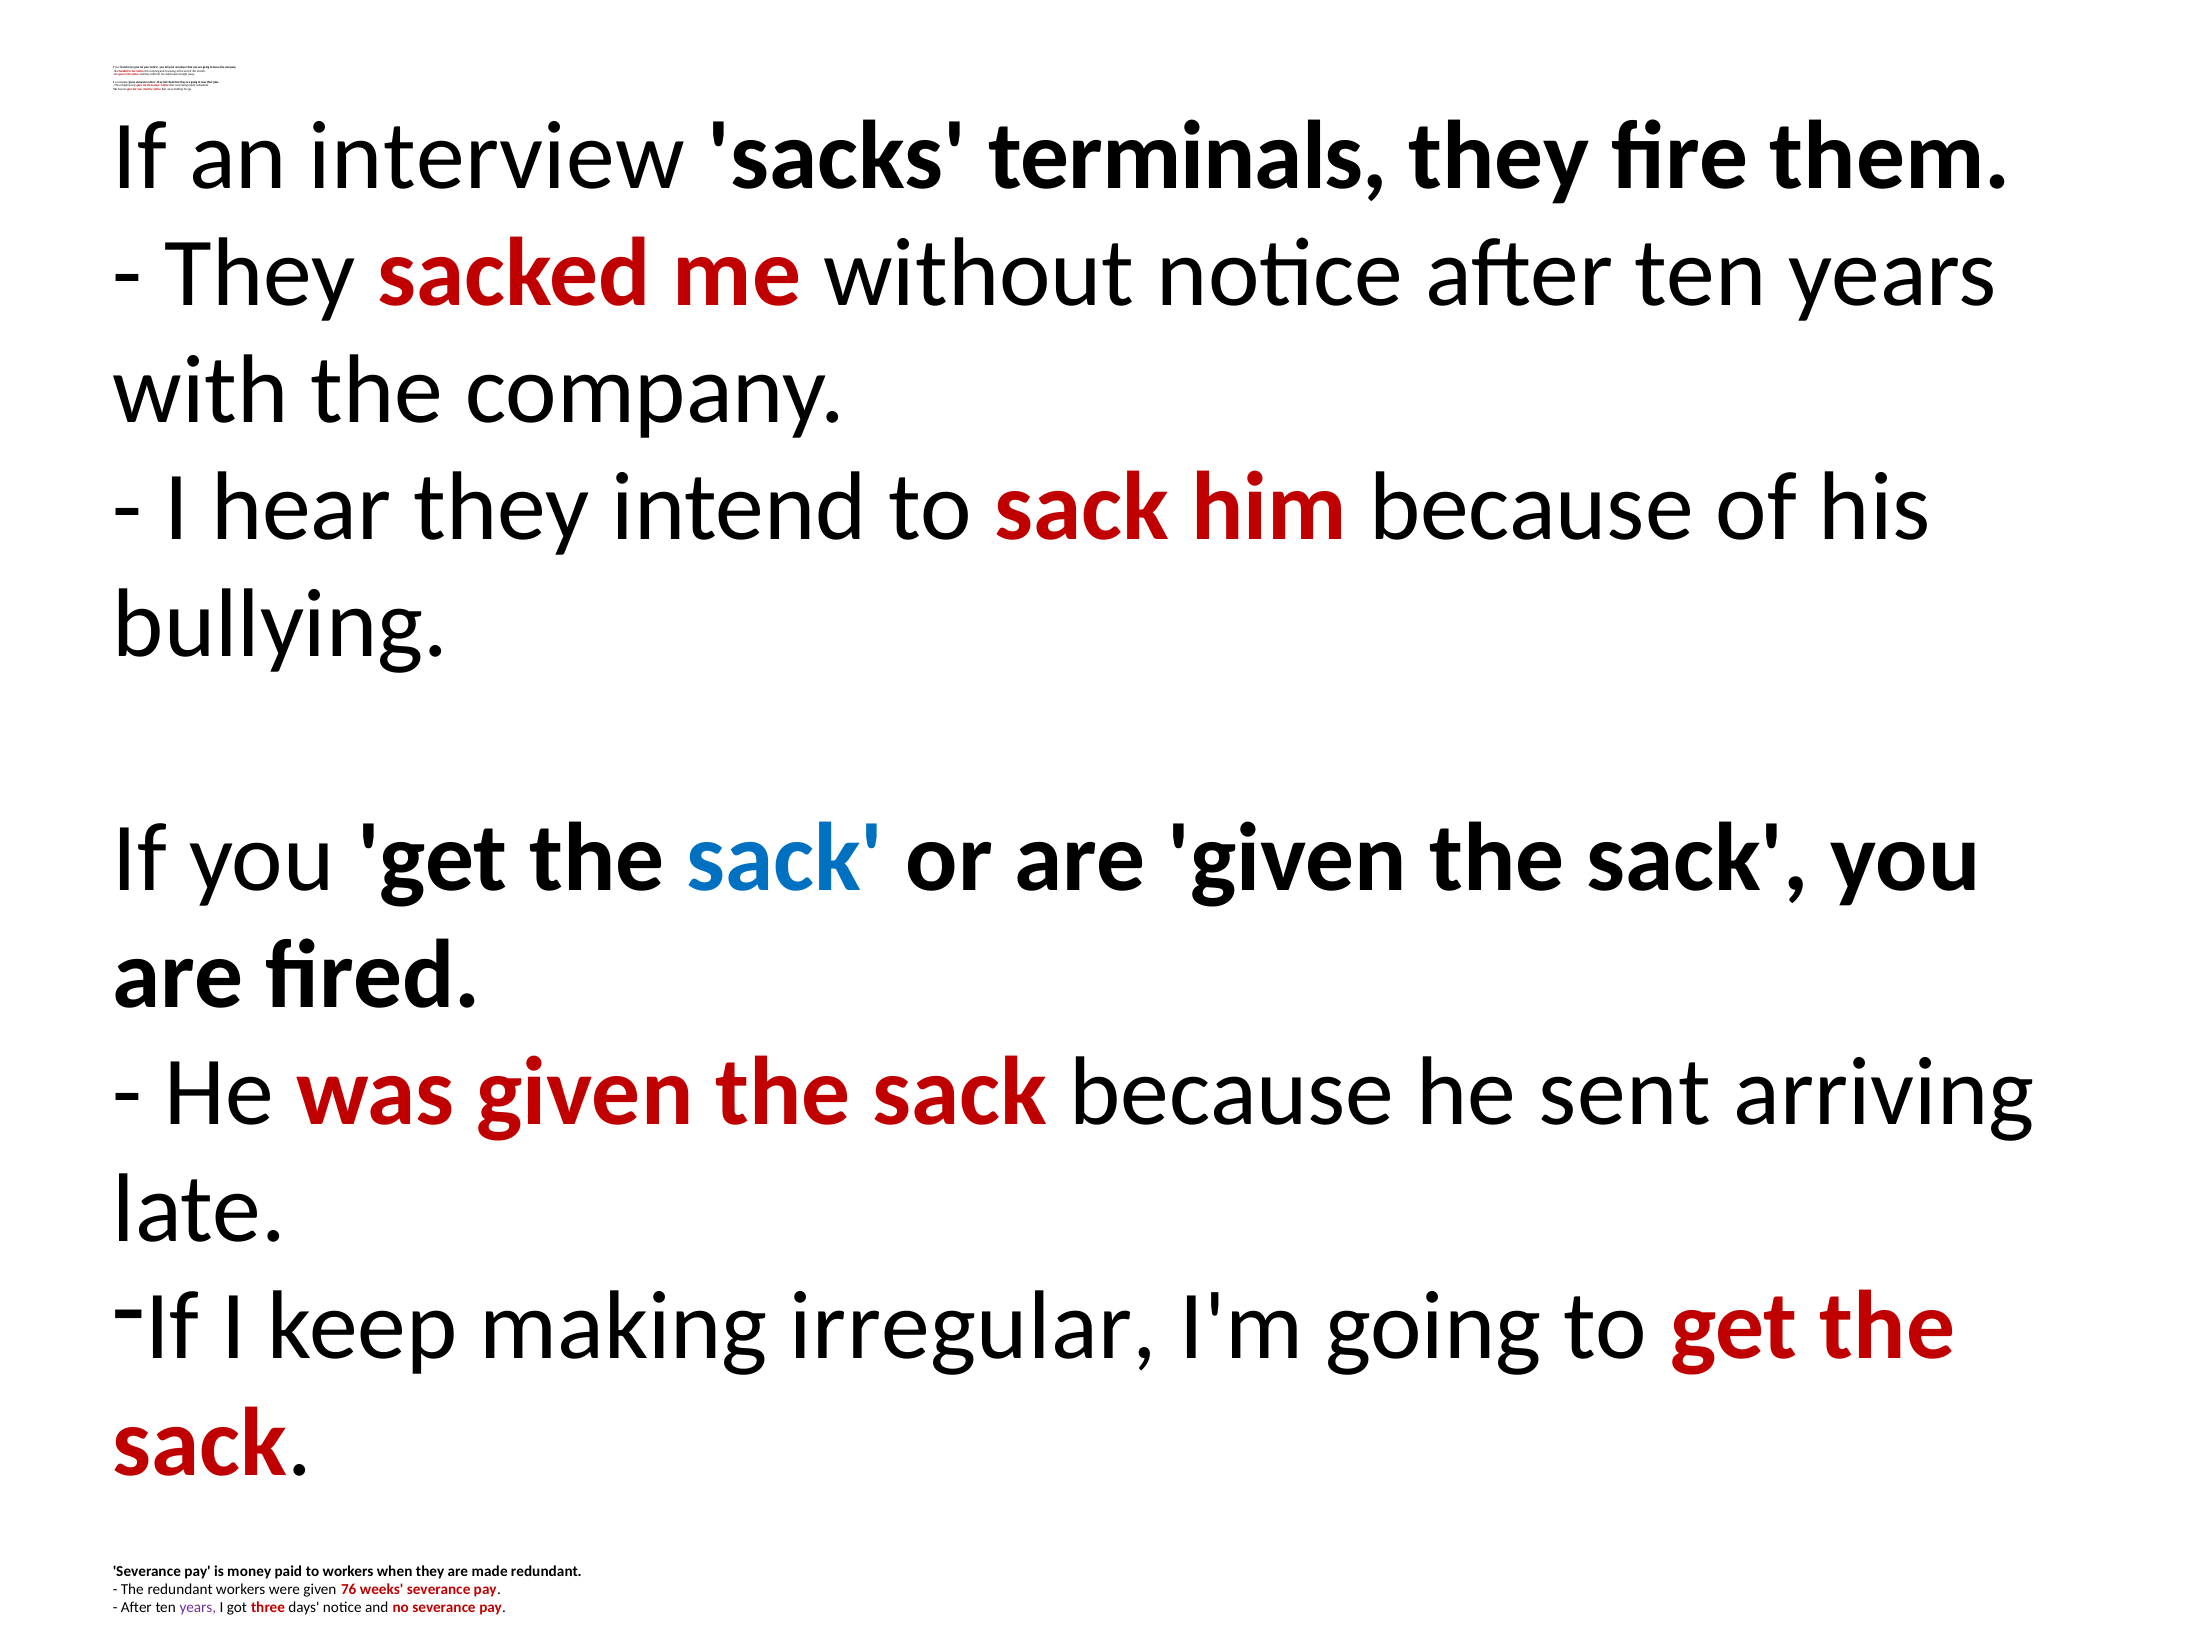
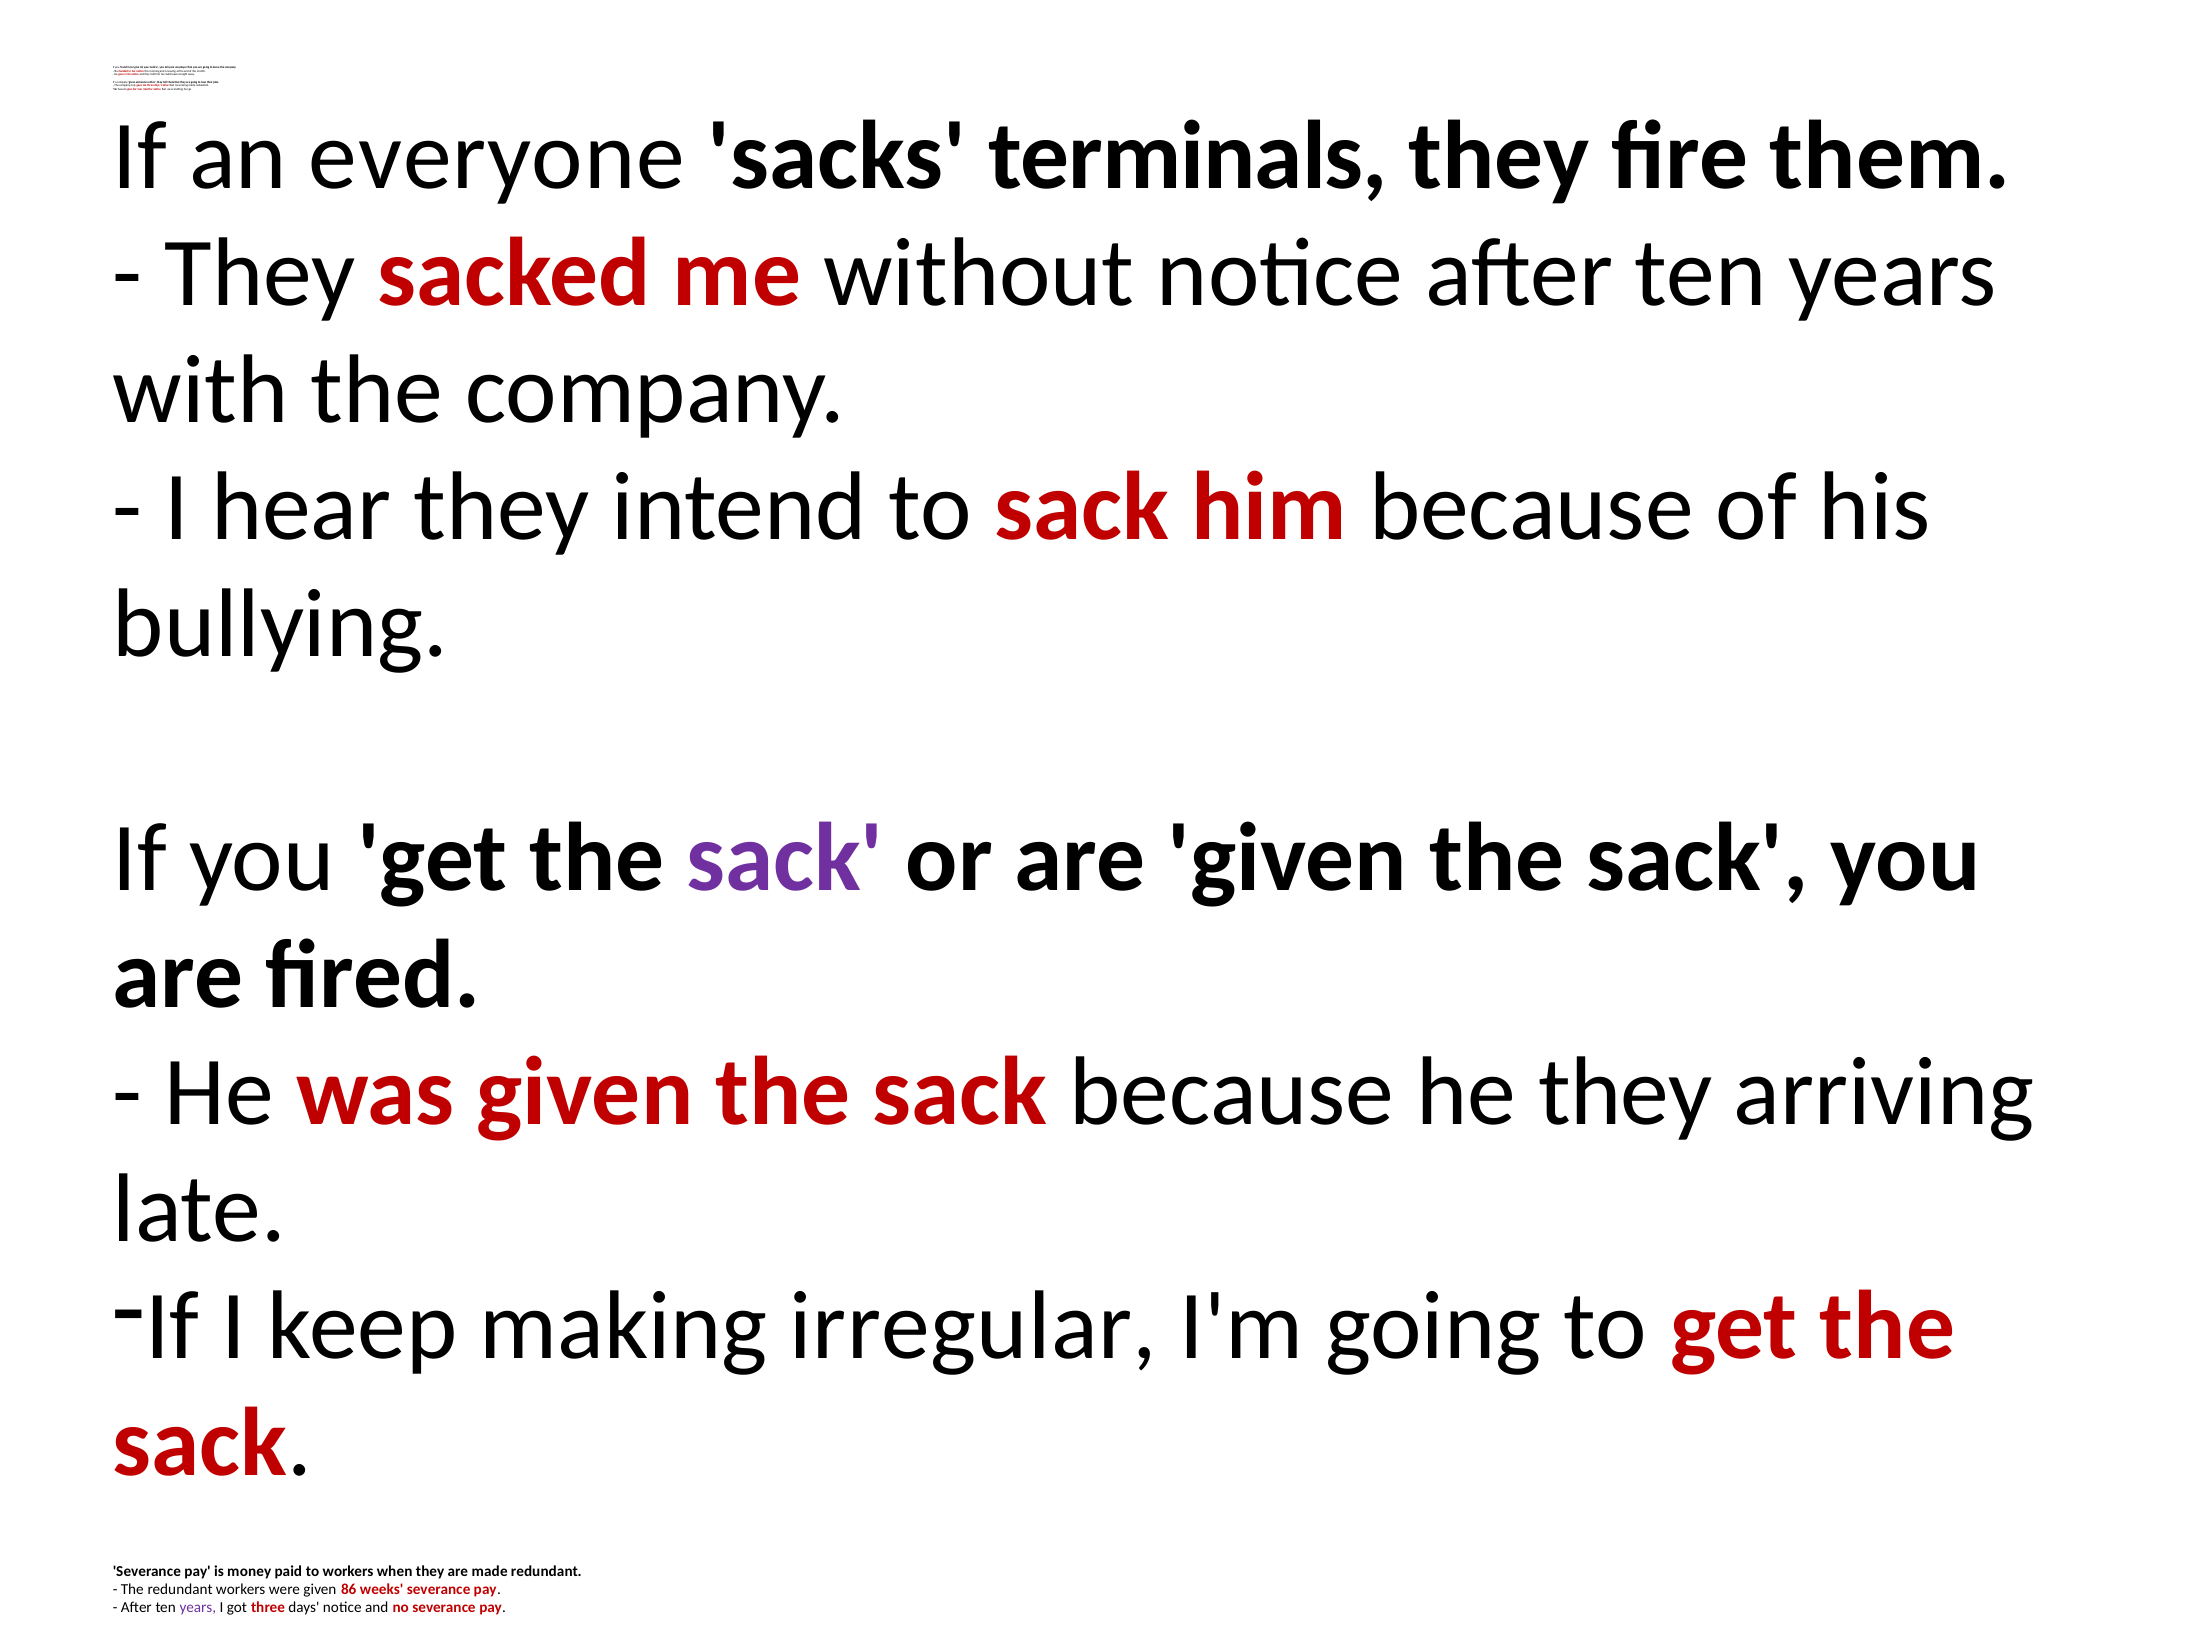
interview: interview -> everyone
sack at (785, 858) colour: blue -> purple
he sent: sent -> they
76: 76 -> 86
